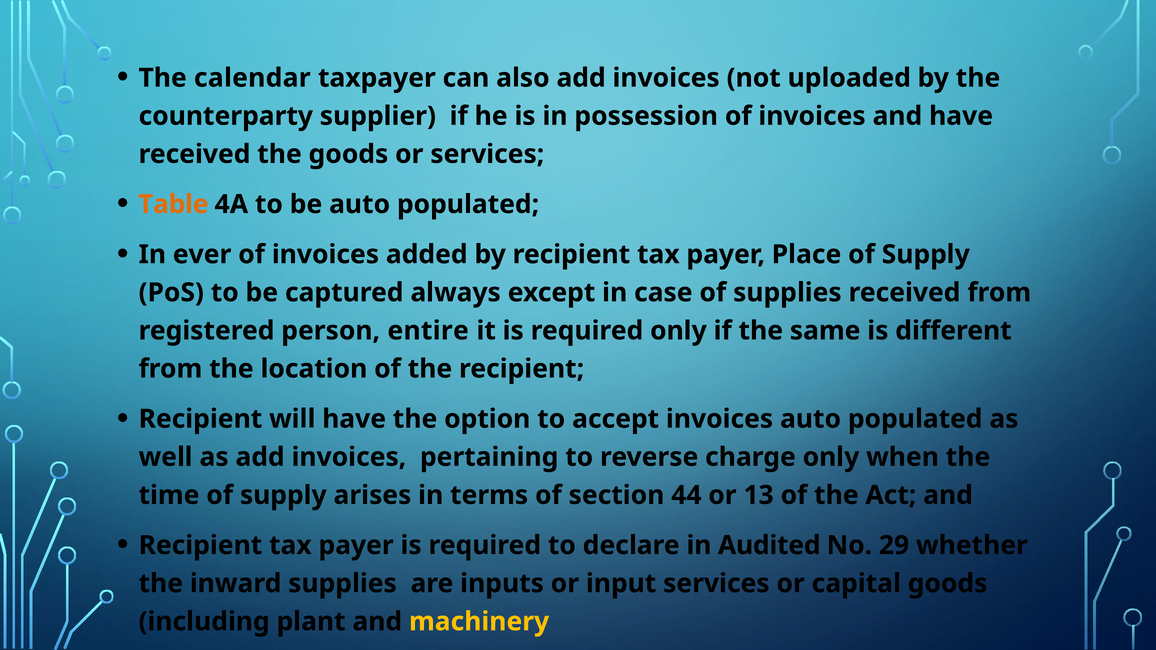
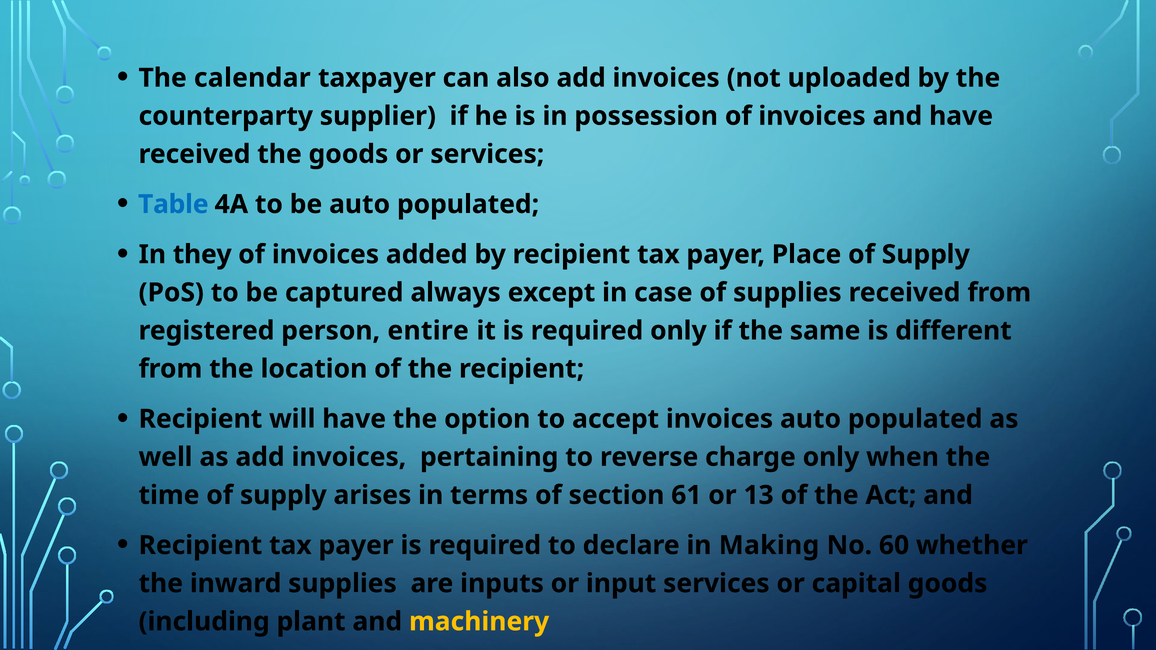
Table colour: orange -> blue
ever: ever -> they
44: 44 -> 61
Audited: Audited -> Making
29: 29 -> 60
